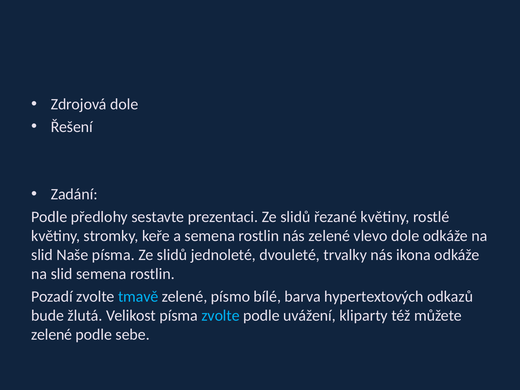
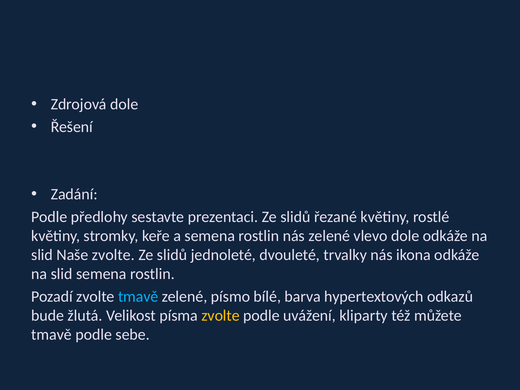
Naše písma: písma -> zvolte
zvolte at (221, 316) colour: light blue -> yellow
zelené at (52, 335): zelené -> tmavě
